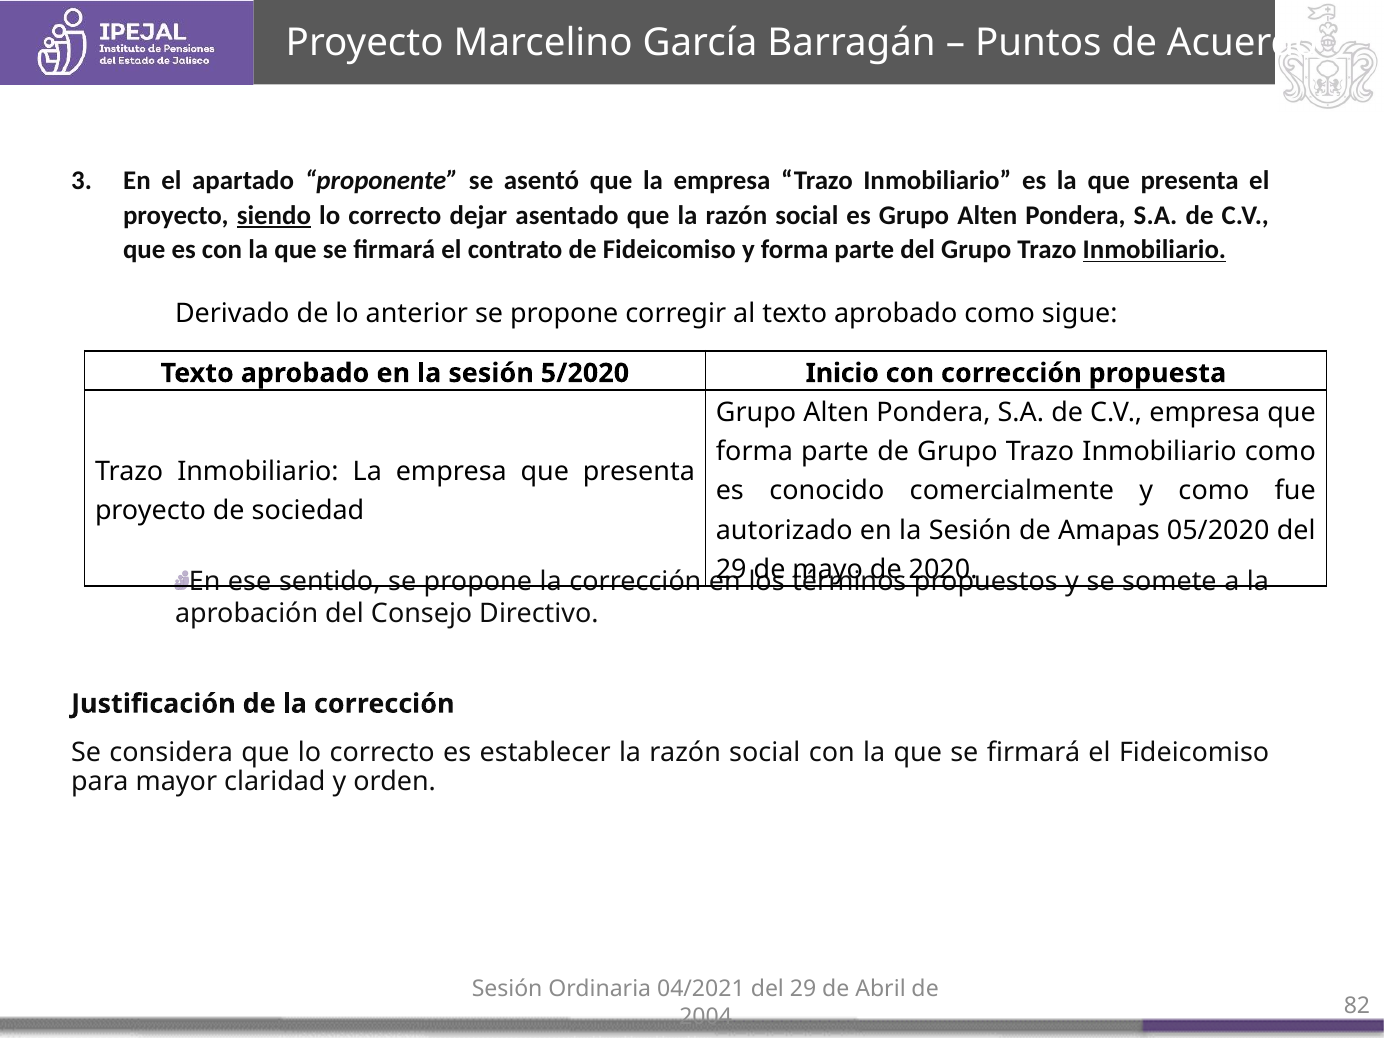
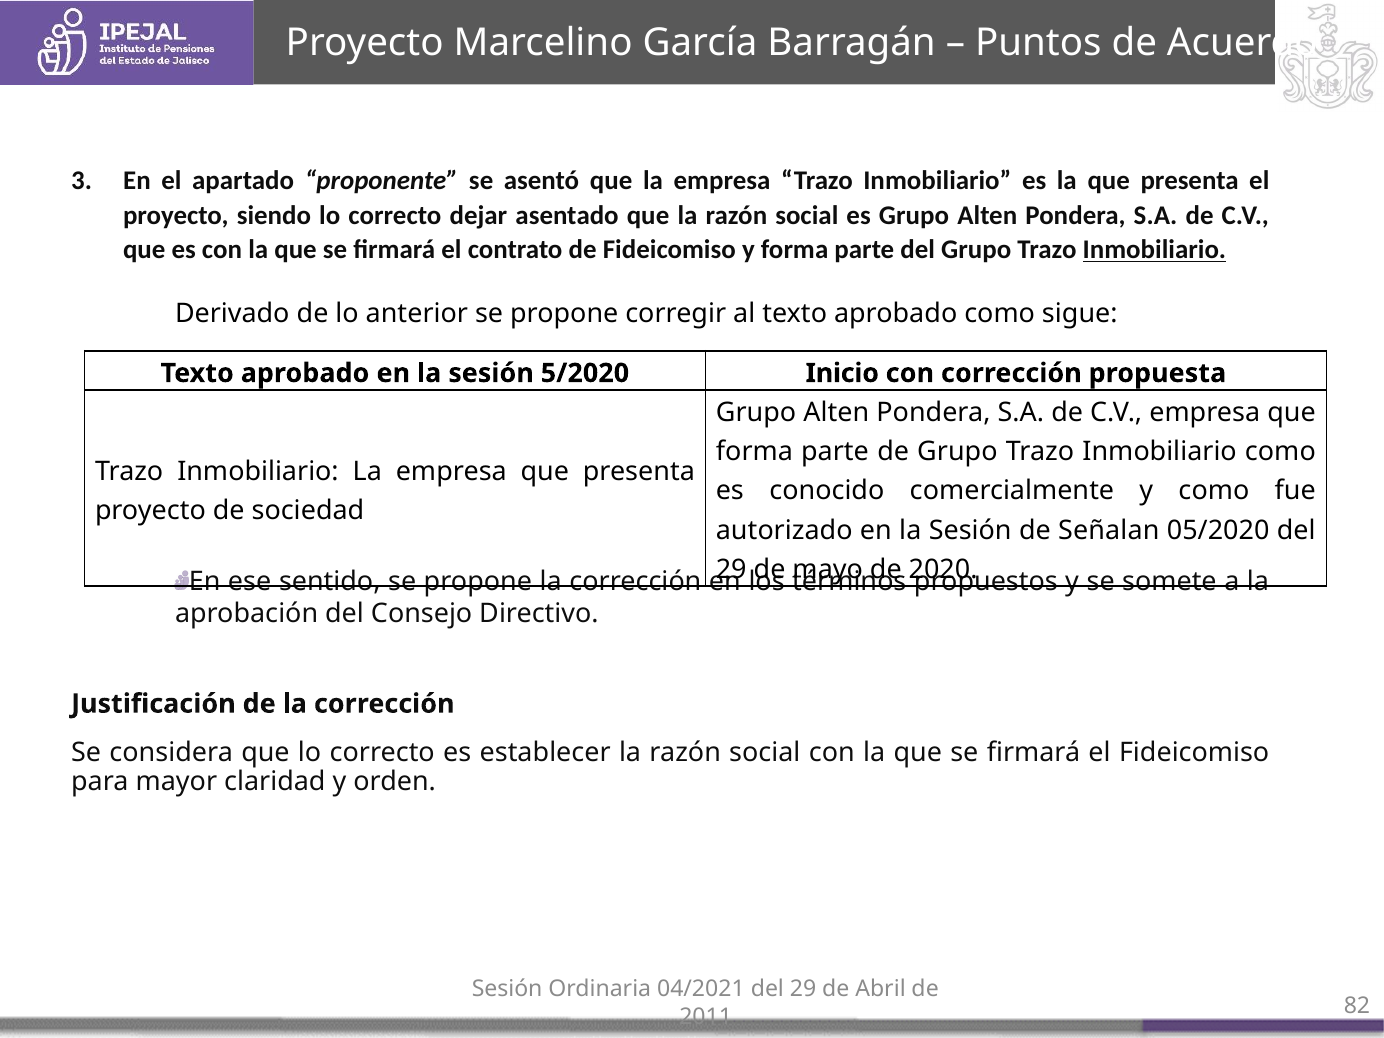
siendo underline: present -> none
Amapas: Amapas -> Señalan
2004: 2004 -> 2011
